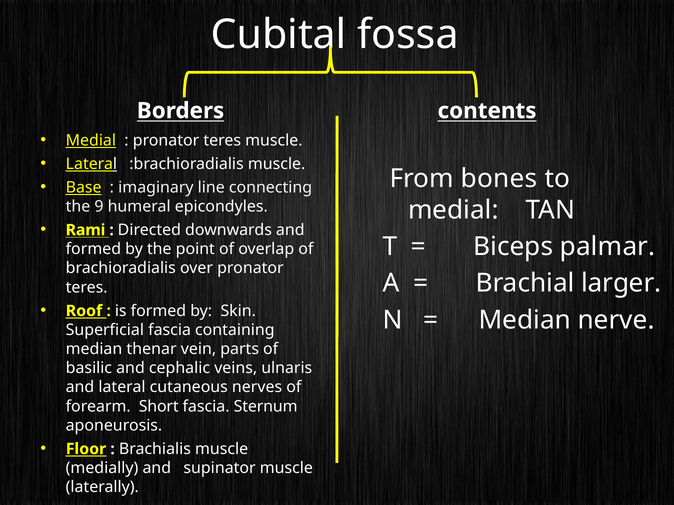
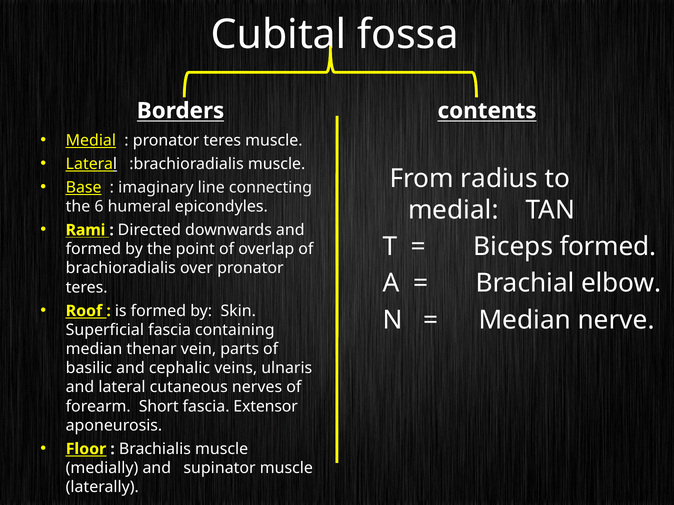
bones: bones -> radius
9: 9 -> 6
Biceps palmar: palmar -> formed
larger: larger -> elbow
Sternum: Sternum -> Extensor
